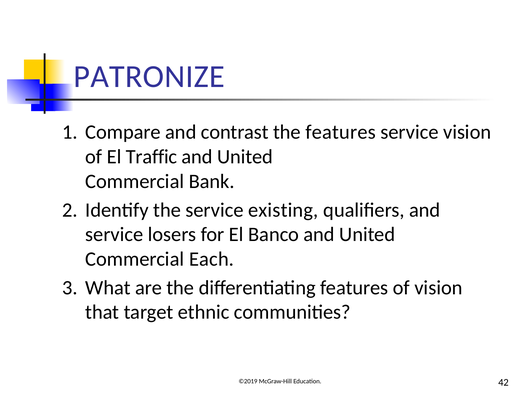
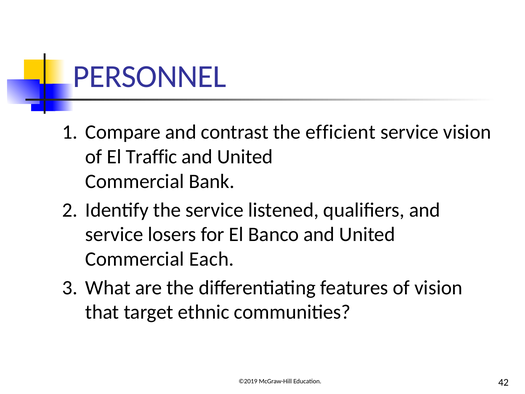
PATRONIZE: PATRONIZE -> PERSONNEL
the features: features -> efficient
existing: existing -> listened
